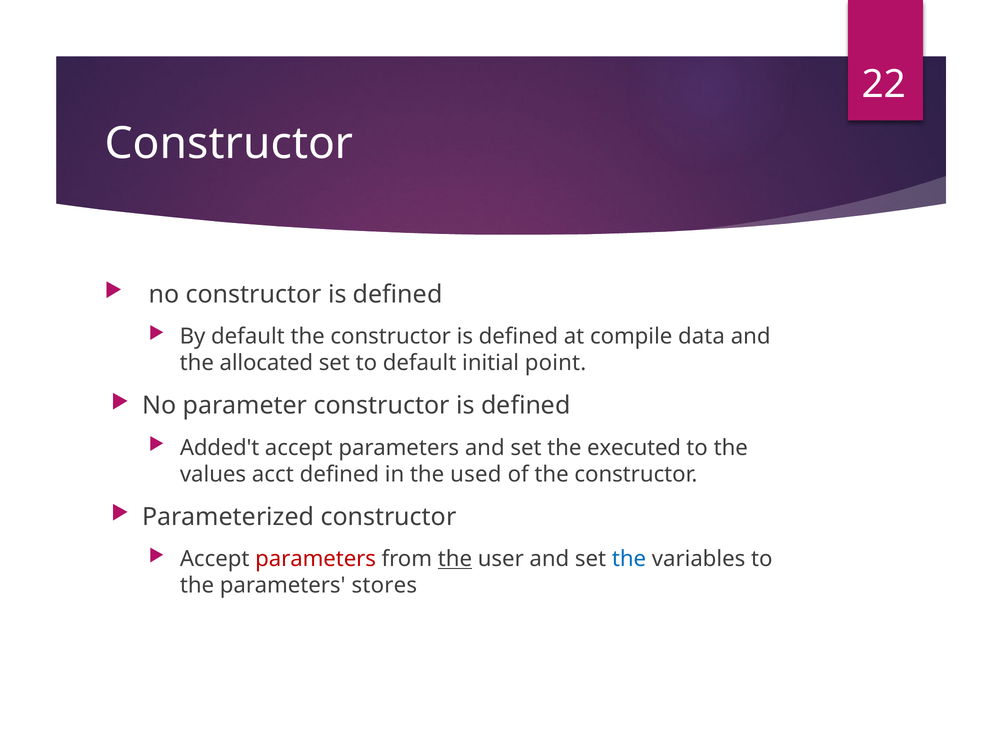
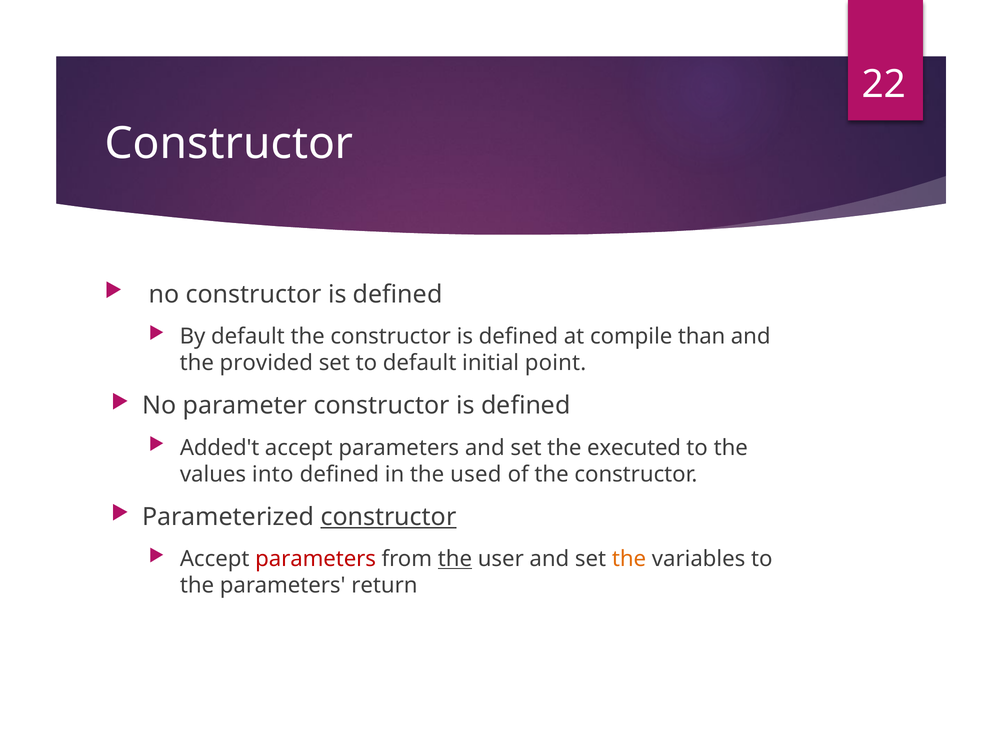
data: data -> than
allocated: allocated -> provided
acct: acct -> into
constructor at (388, 517) underline: none -> present
the at (629, 559) colour: blue -> orange
stores: stores -> return
